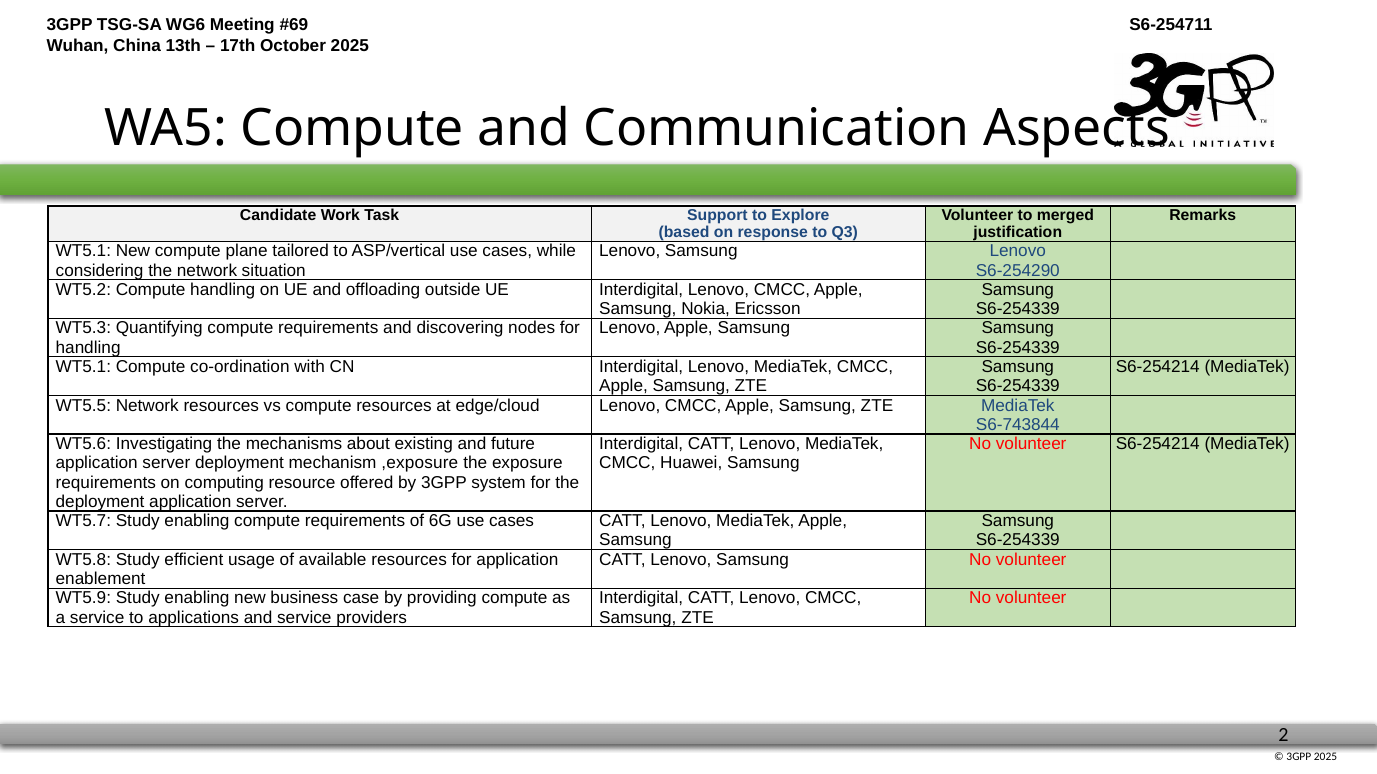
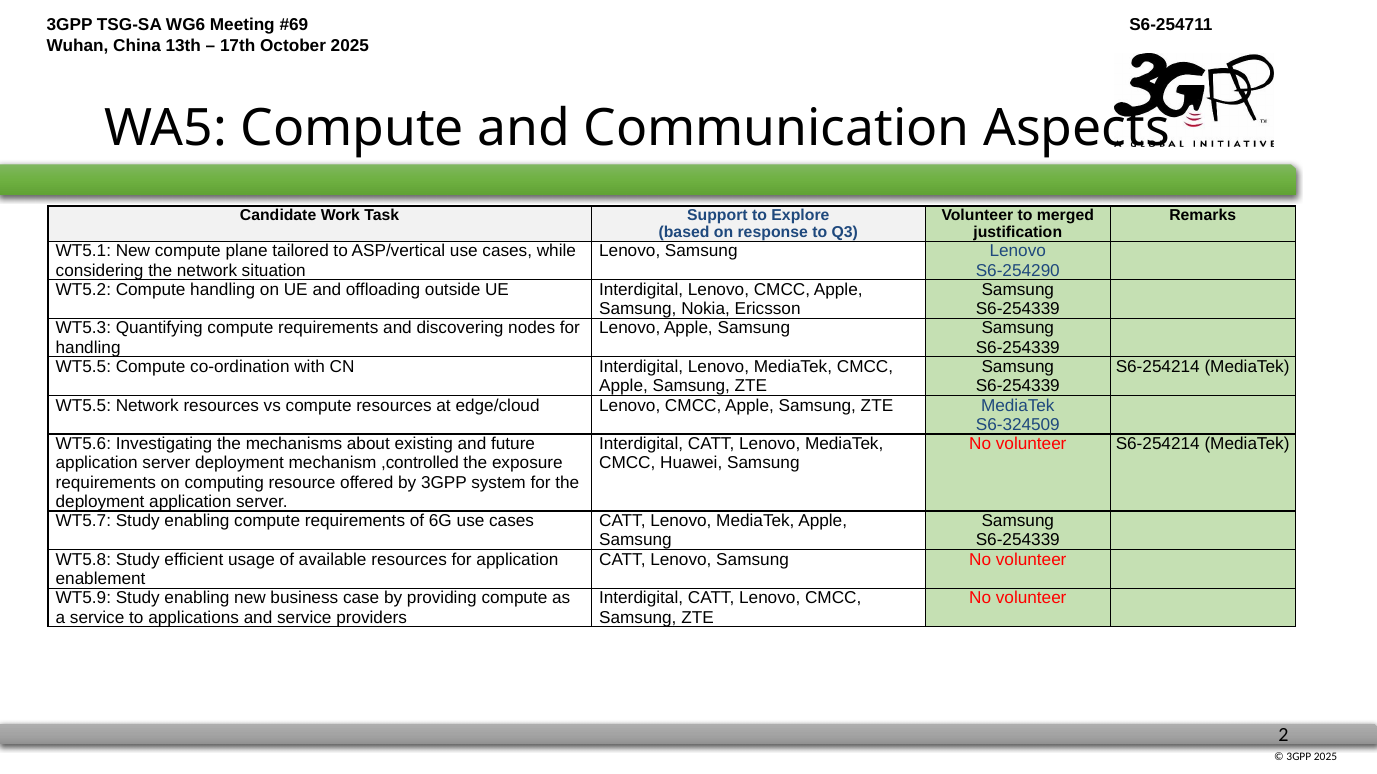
WT5.1 at (83, 367): WT5.1 -> WT5.5
S6-743844: S6-743844 -> S6-324509
,exposure: ,exposure -> ,controlled
